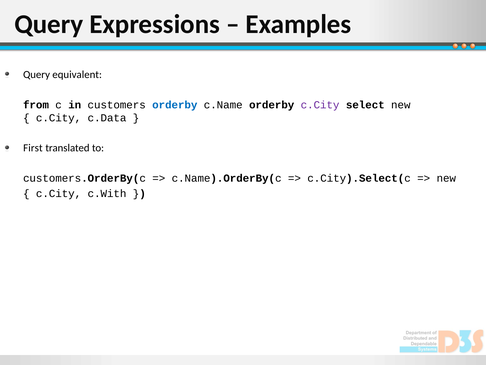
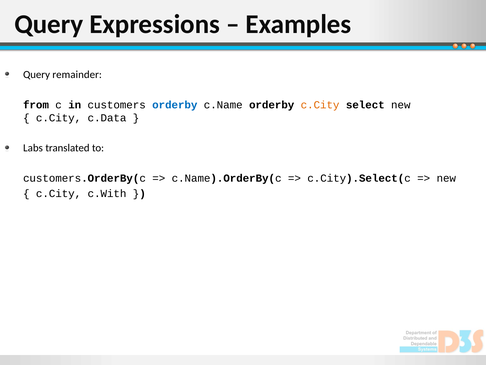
equivalent: equivalent -> remainder
c.City at (320, 105) colour: purple -> orange
First: First -> Labs
